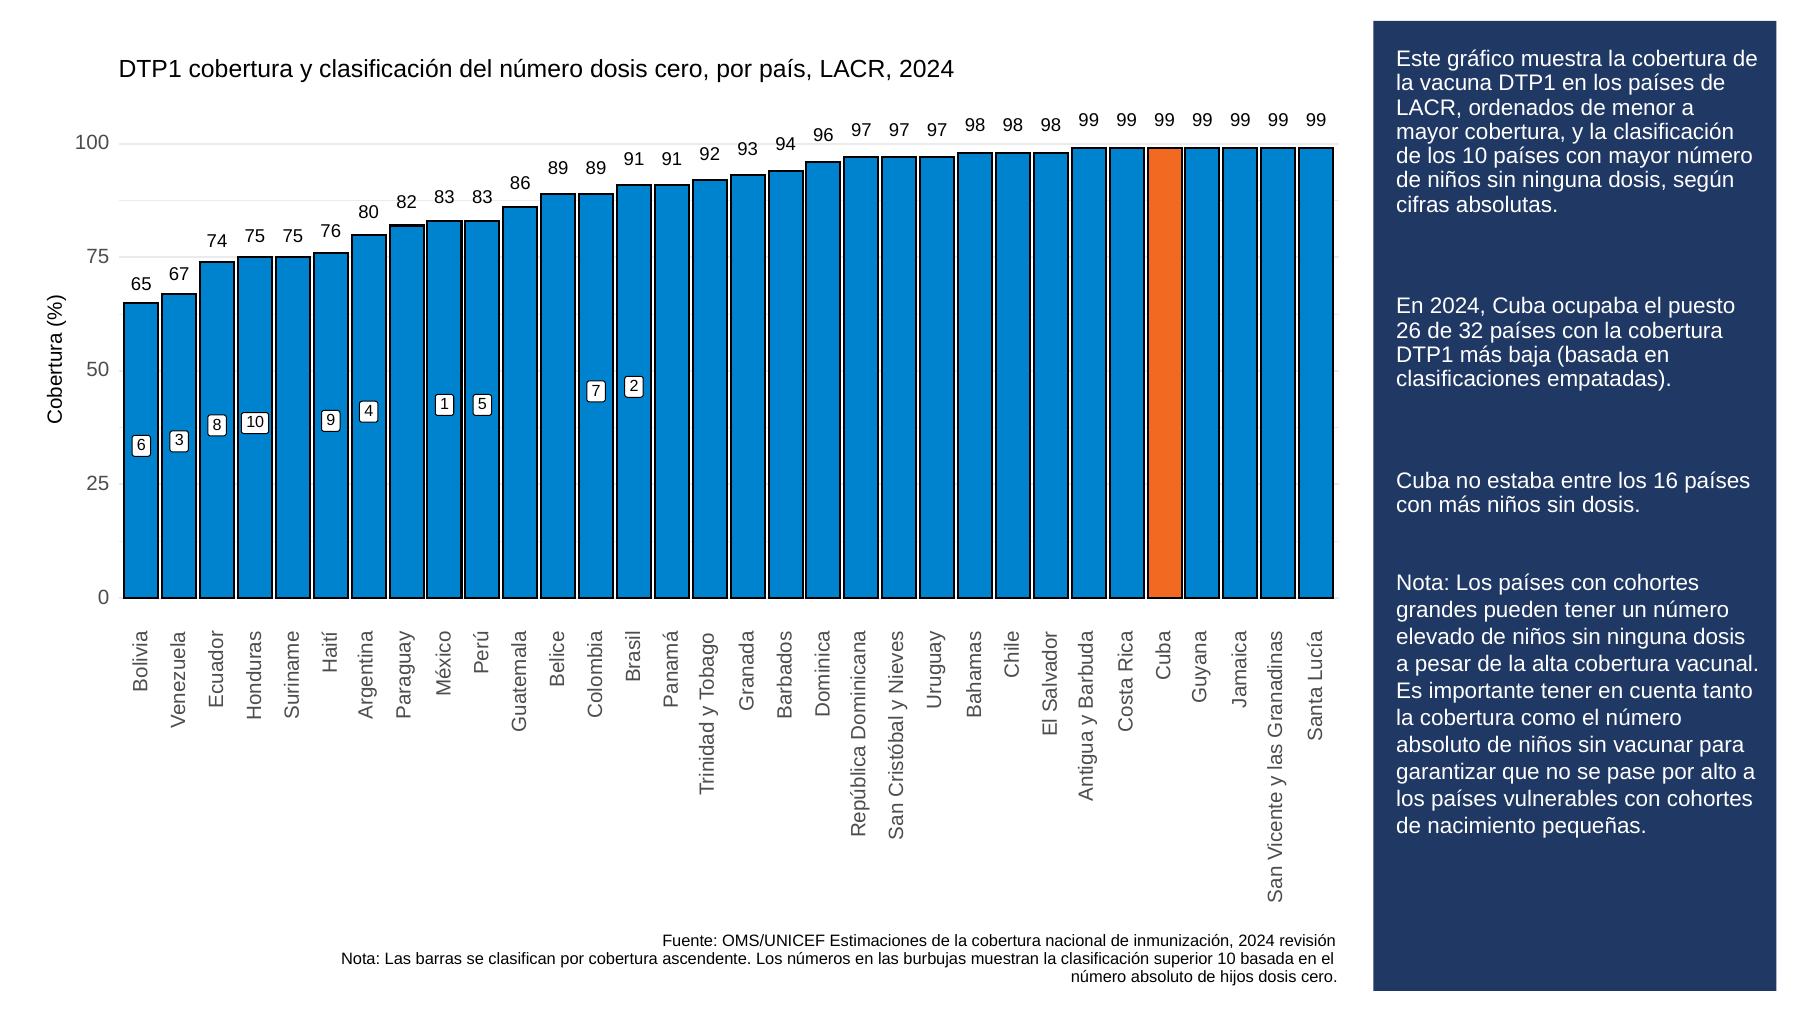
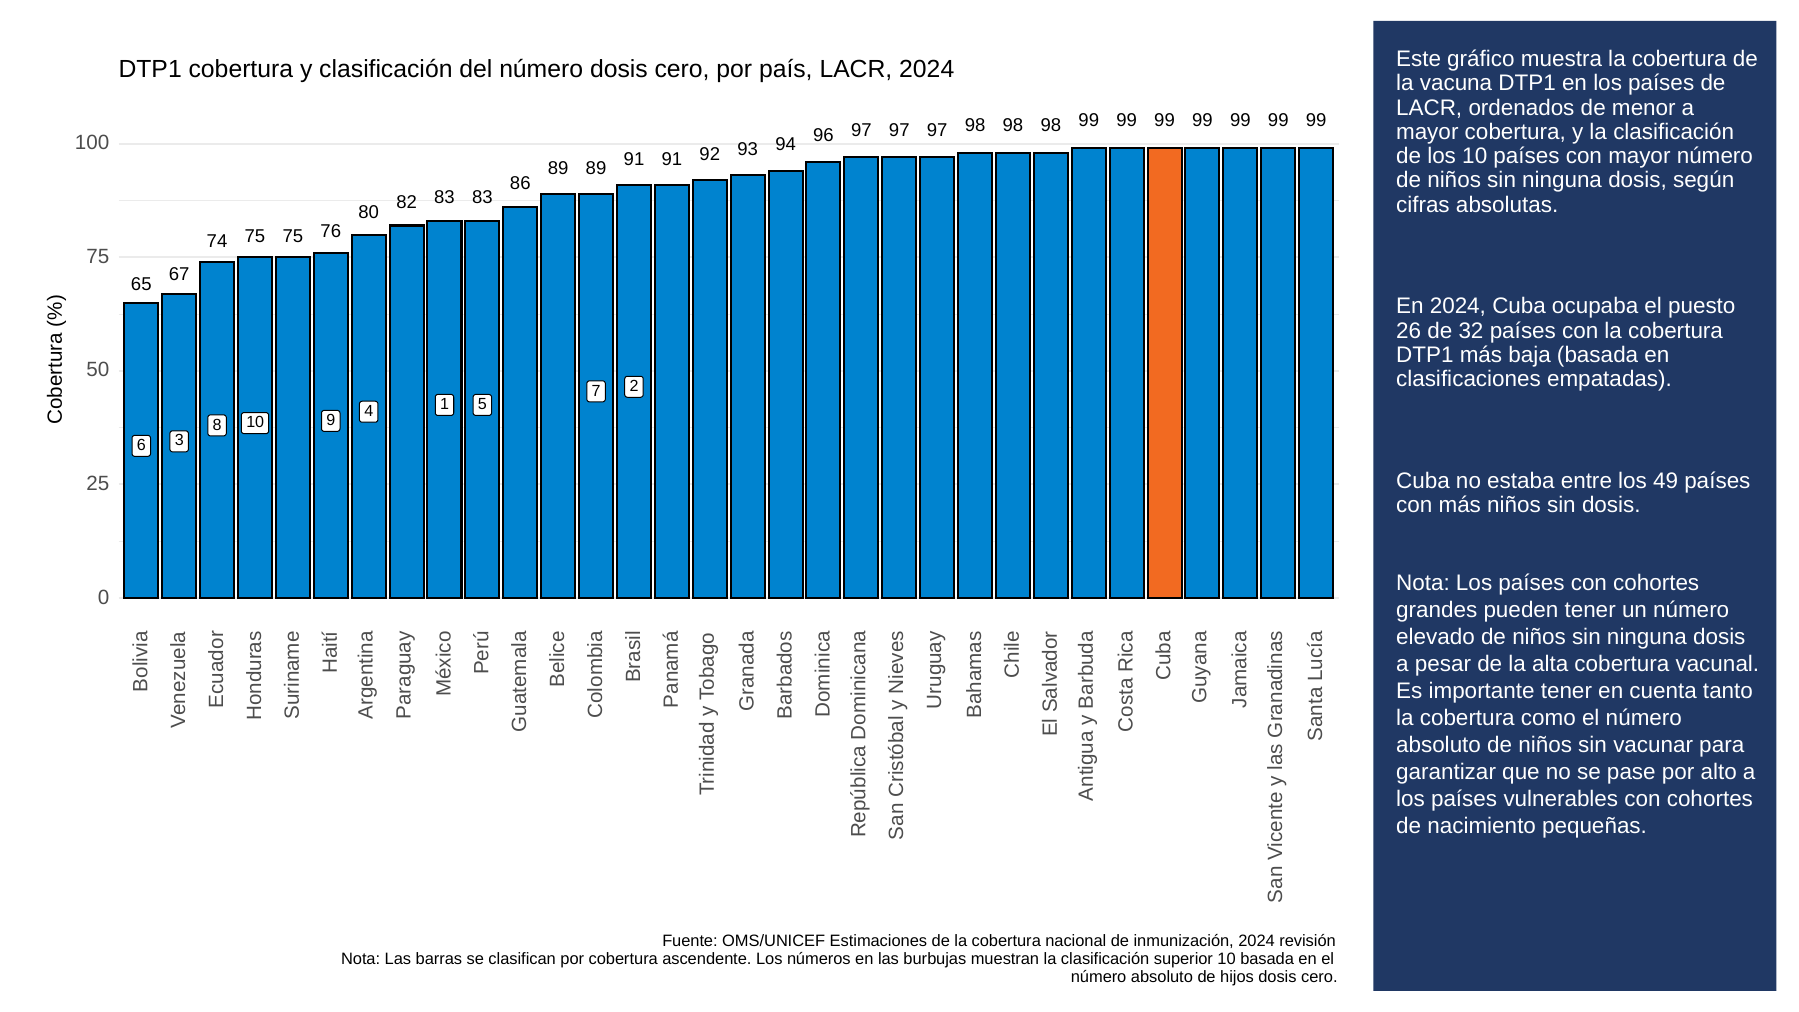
16: 16 -> 49
